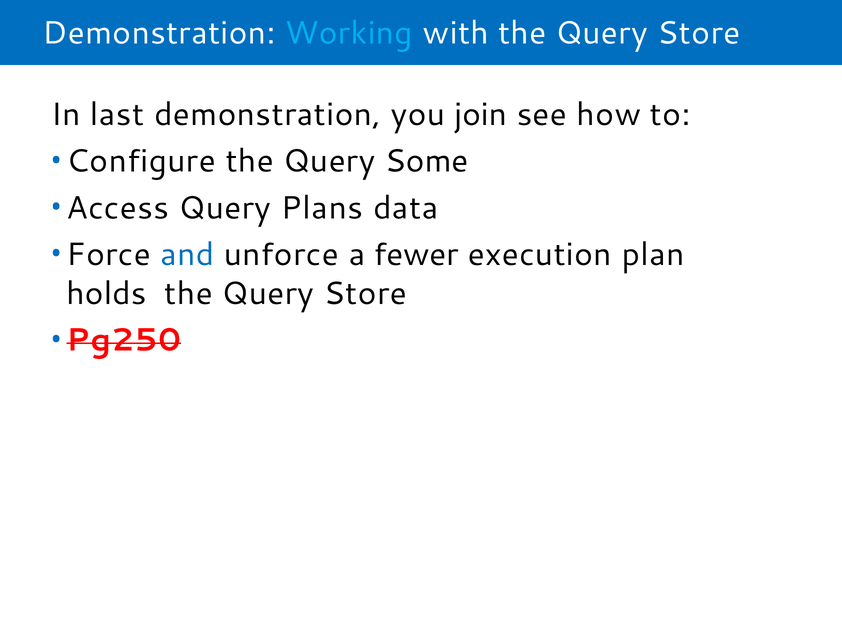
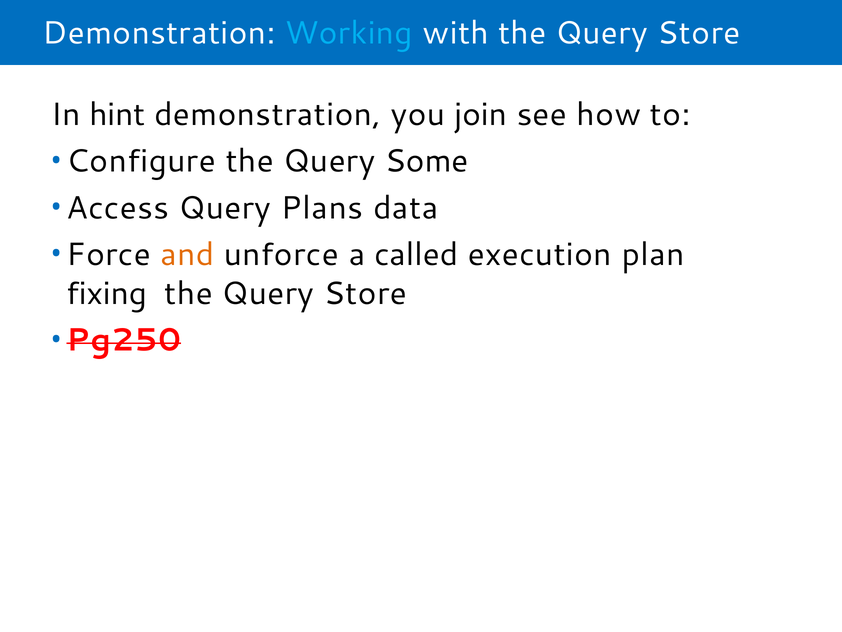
last: last -> hint
and colour: blue -> orange
fewer: fewer -> called
holds: holds -> fixing
